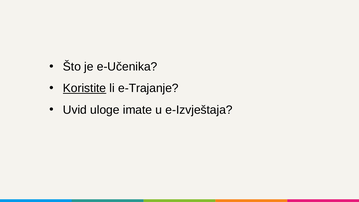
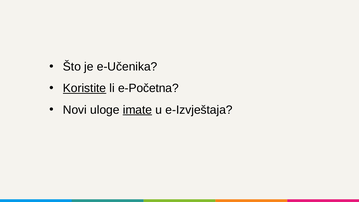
e-Trajanje: e-Trajanje -> e-Početna
Uvid: Uvid -> Novi
imate underline: none -> present
